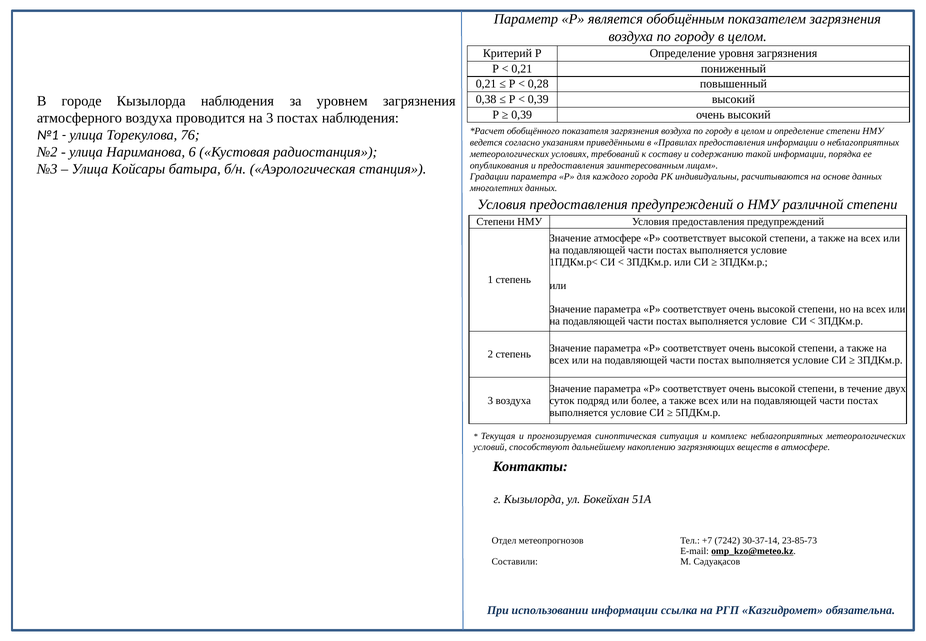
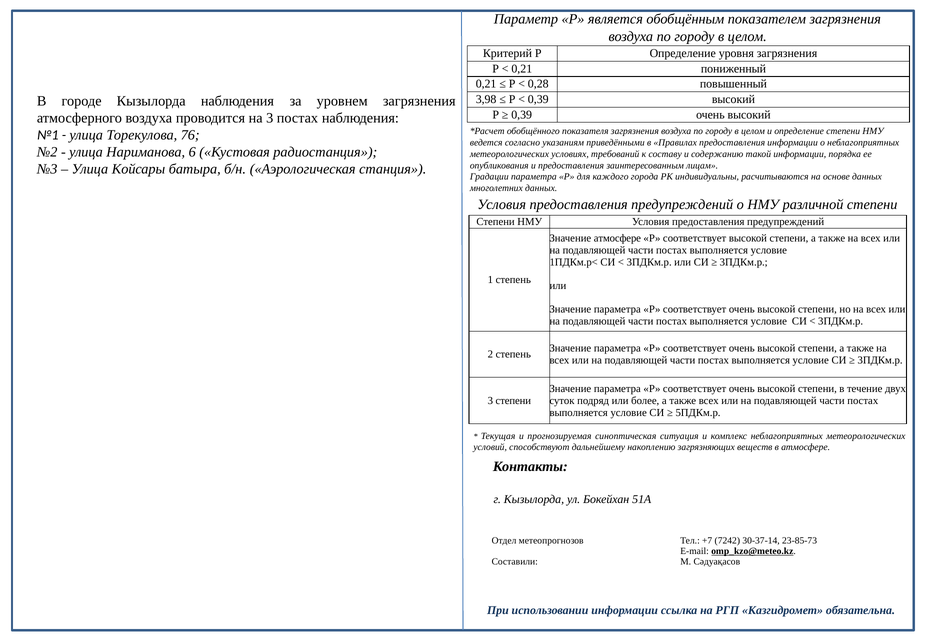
0,38: 0,38 -> 3,98
3 воздуха: воздуха -> степени
